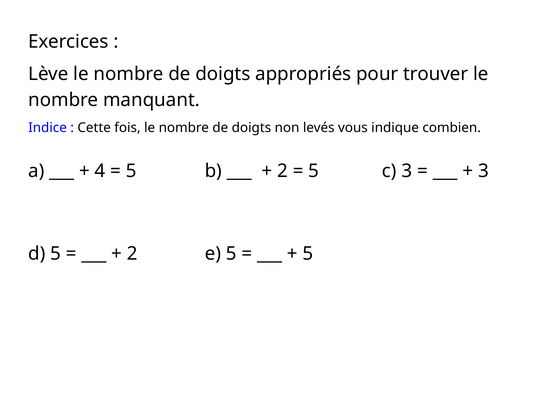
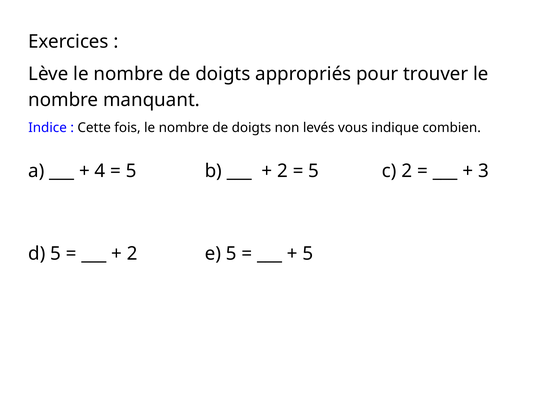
c 3: 3 -> 2
